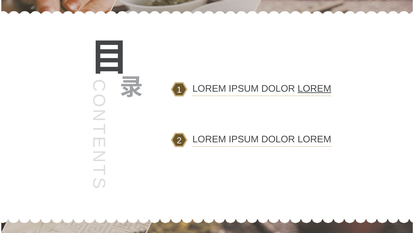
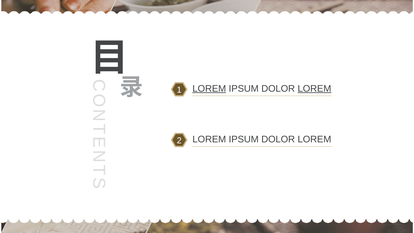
LOREM at (209, 89) underline: none -> present
